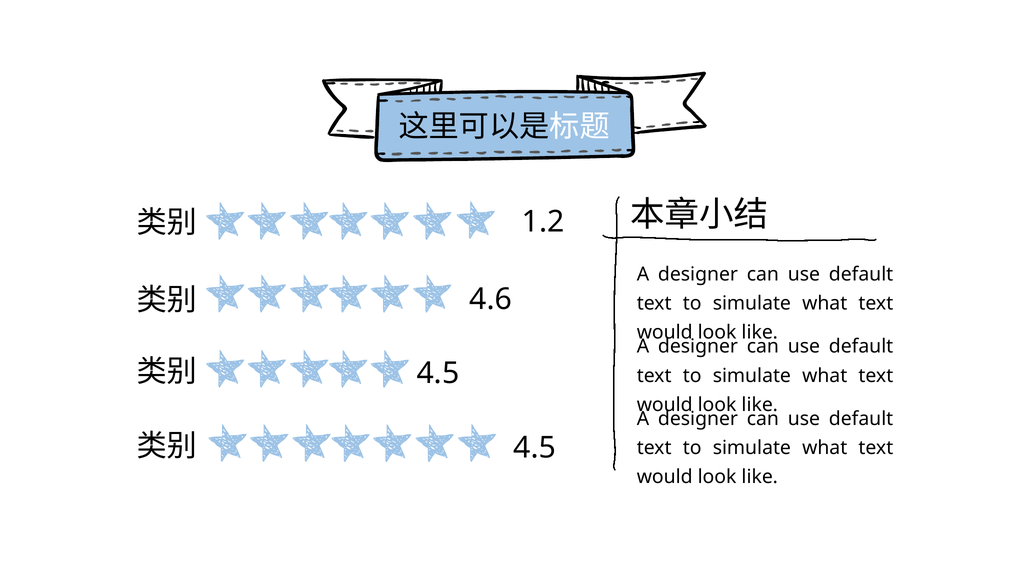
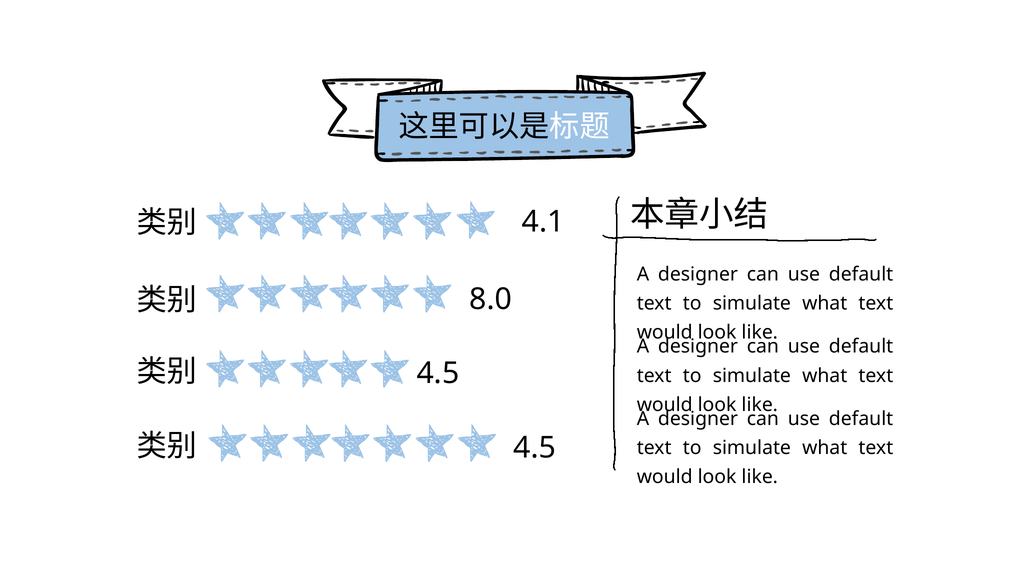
1.2: 1.2 -> 4.1
4.6: 4.6 -> 8.0
